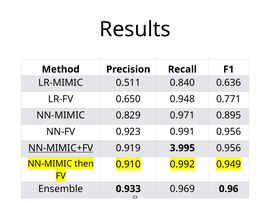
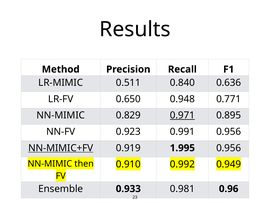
0.971 underline: none -> present
3.995: 3.995 -> 1.995
0.969: 0.969 -> 0.981
